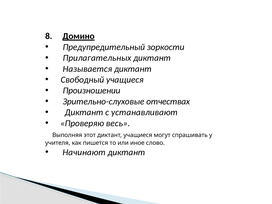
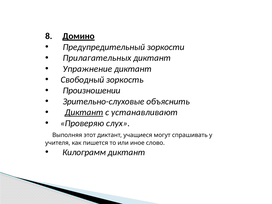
Называется: Называется -> Упражнение
Свободный учащиеся: учащиеся -> зоркость
отчествах: отчествах -> объяснить
Диктант at (84, 112) underline: none -> present
весь: весь -> слух
Начинают: Начинают -> Килограмм
